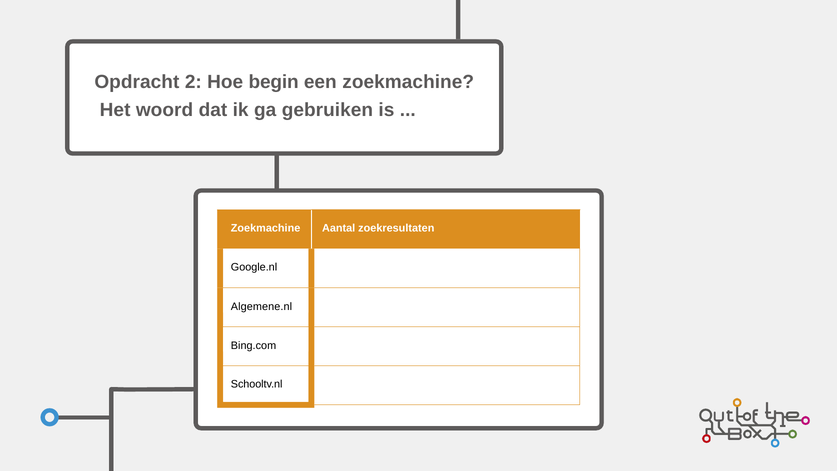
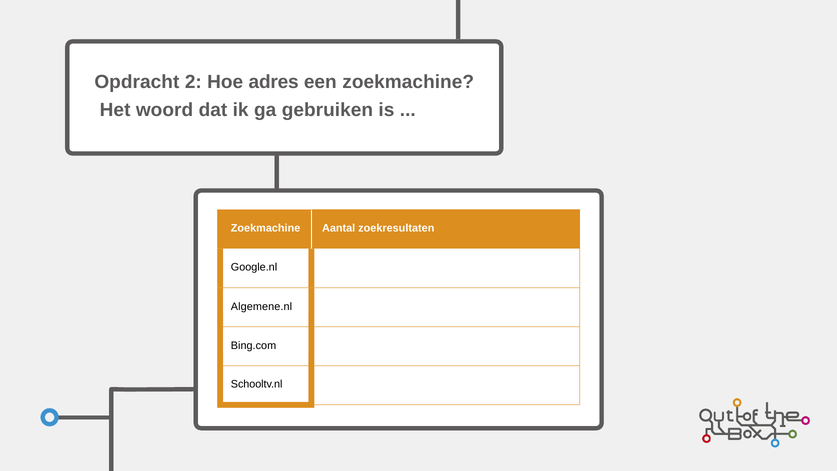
begin: begin -> adres
